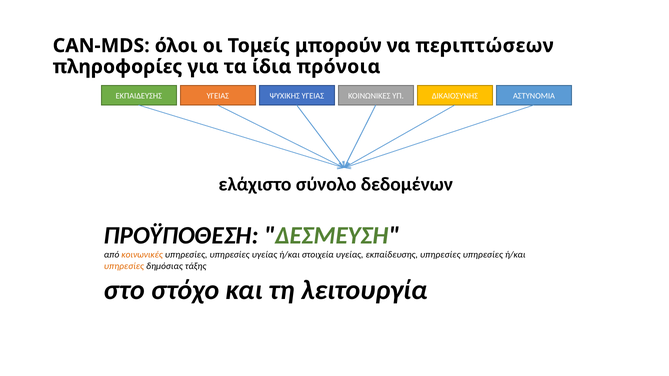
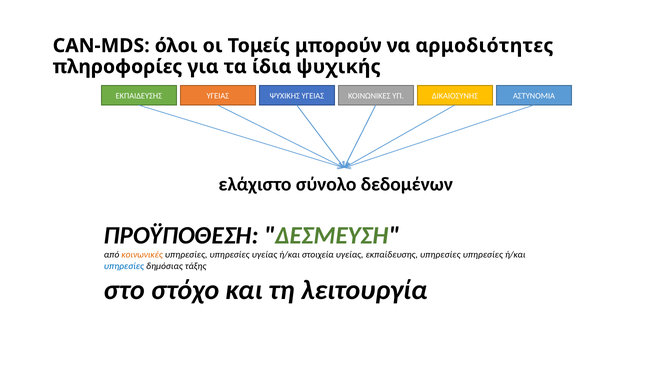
περιπτώσεων: περιπτώσεων -> αρμοδιότητες
πρόνοια: πρόνοια -> ψυχικής
υπηρεσίες at (124, 266) colour: orange -> blue
